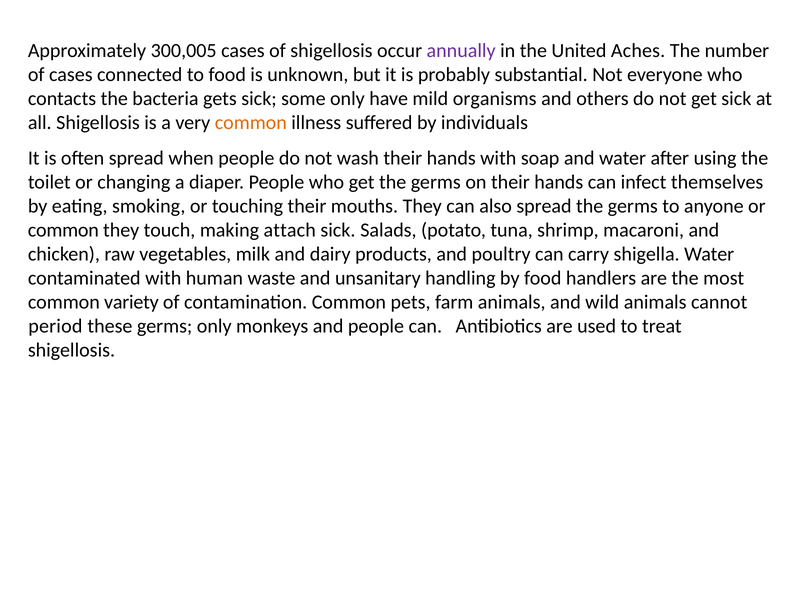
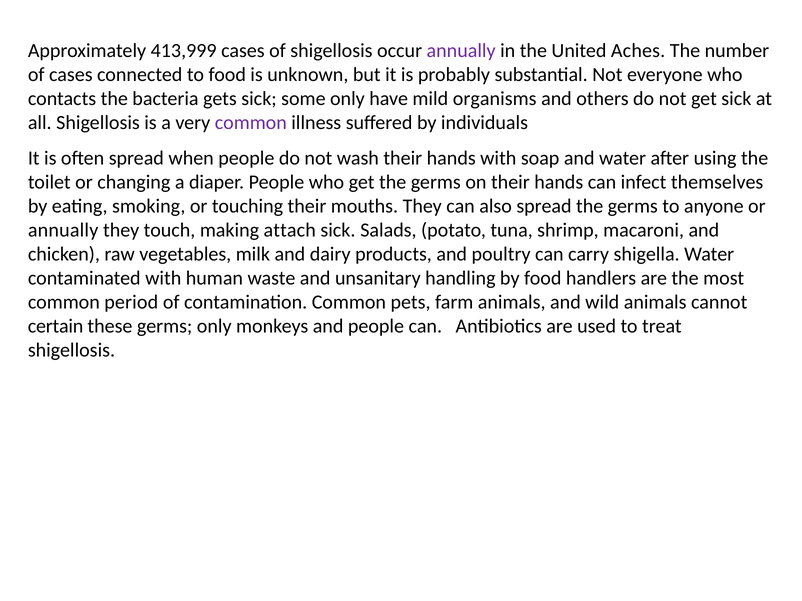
300,005: 300,005 -> 413,999
common at (251, 123) colour: orange -> purple
common at (63, 230): common -> annually
variety: variety -> period
period: period -> certain
